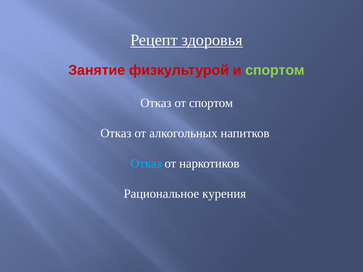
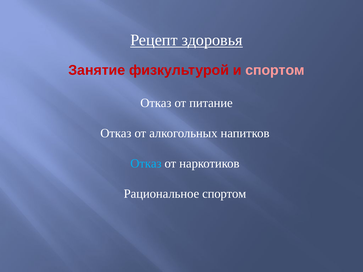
спортом at (275, 70) colour: light green -> pink
от спортом: спортом -> питание
Рациональное курения: курения -> спортом
